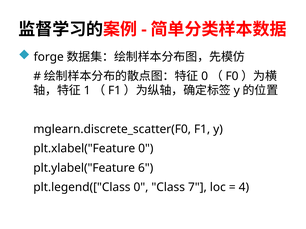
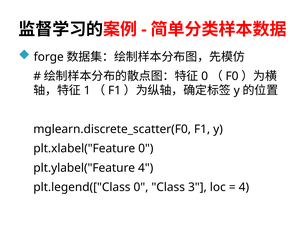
plt.ylabel("Feature 6: 6 -> 4
7: 7 -> 3
